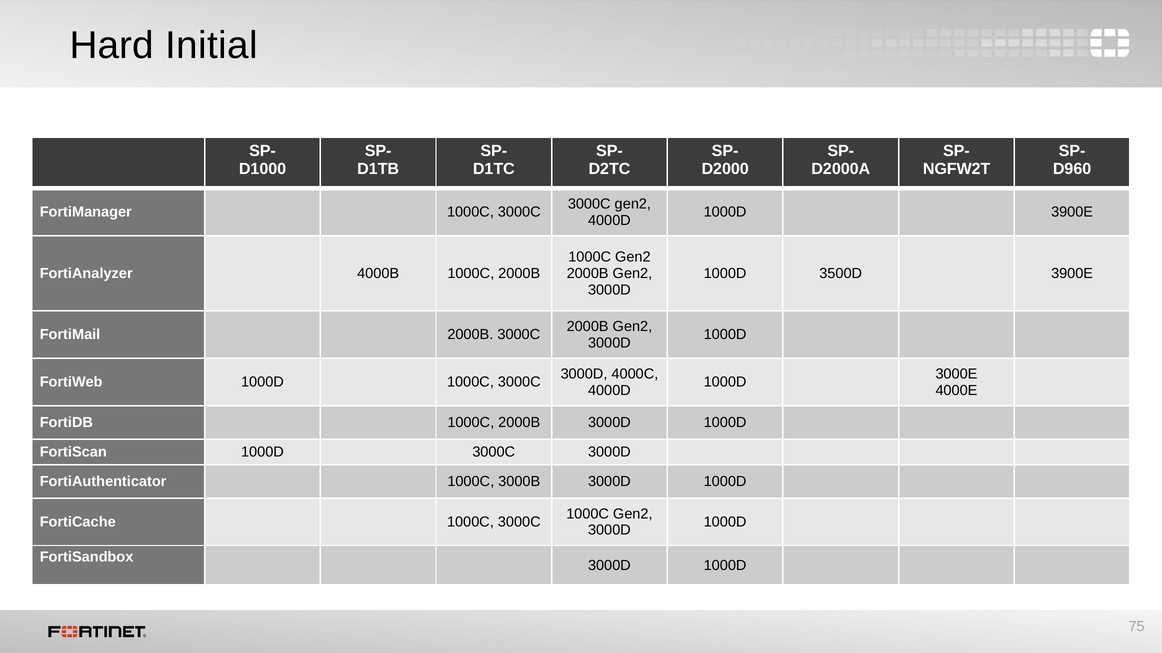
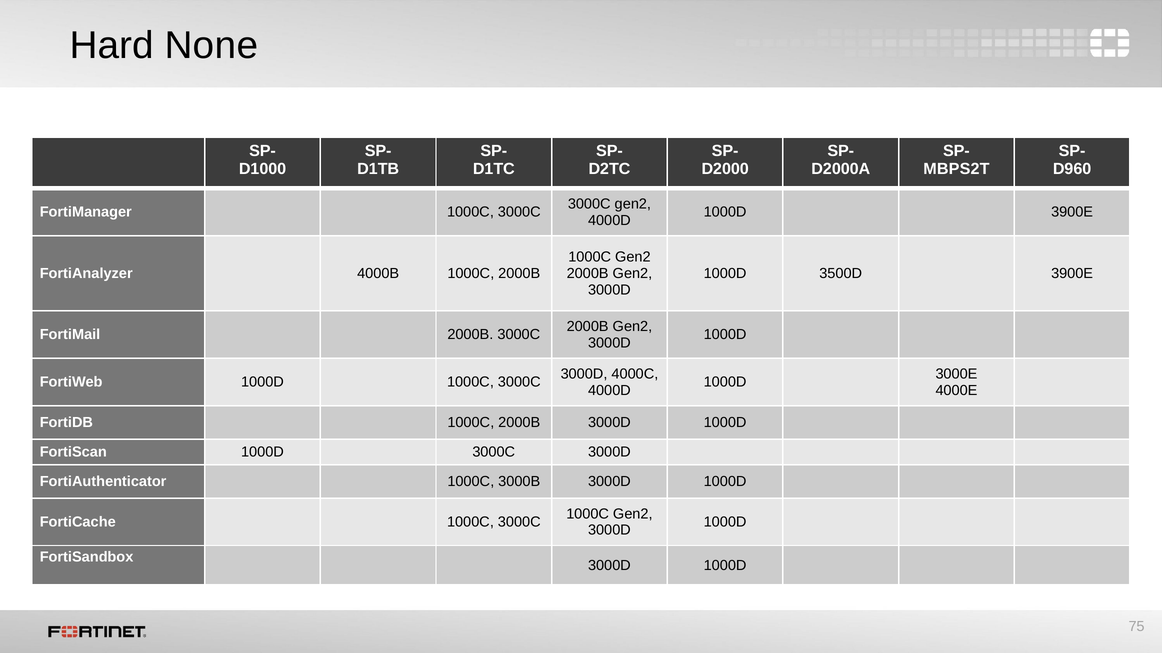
Initial: Initial -> None
NGFW2T: NGFW2T -> MBPS2T
